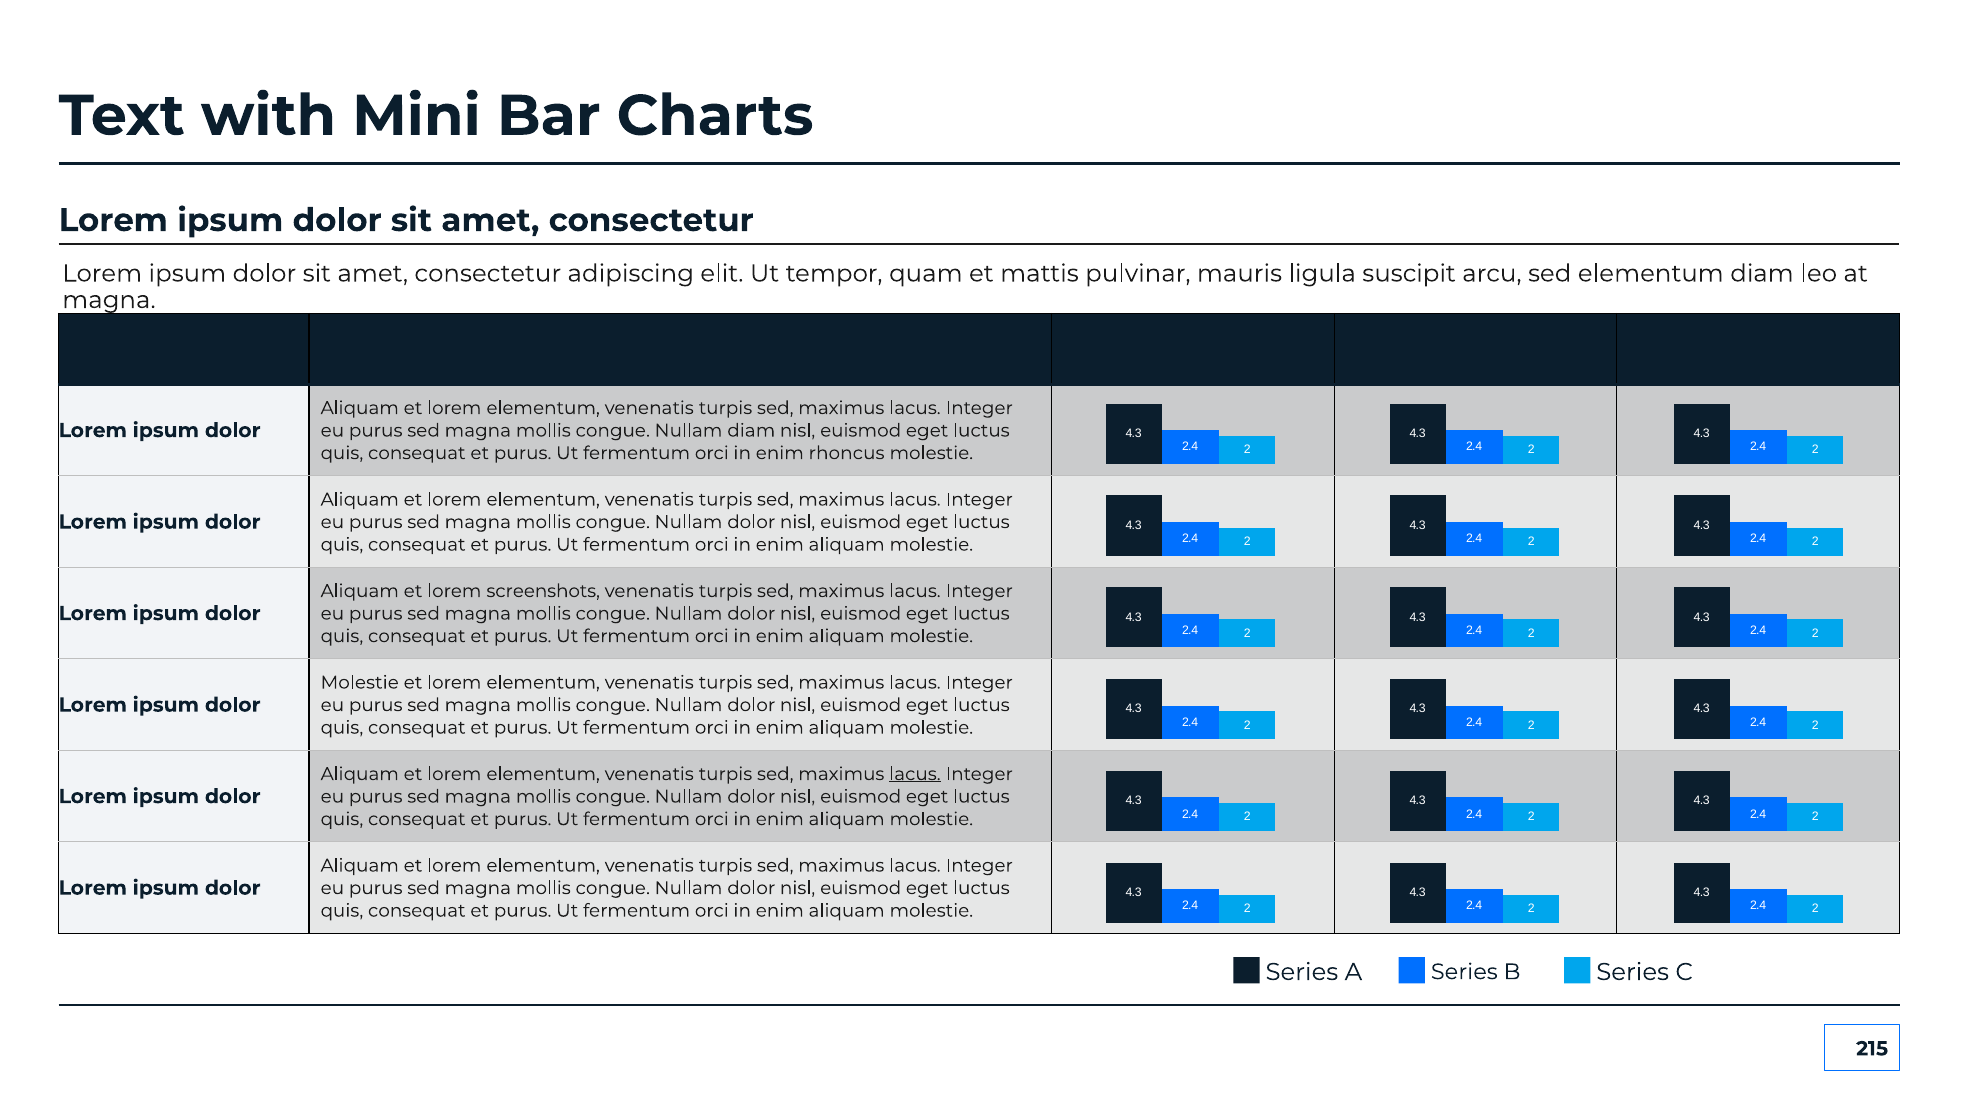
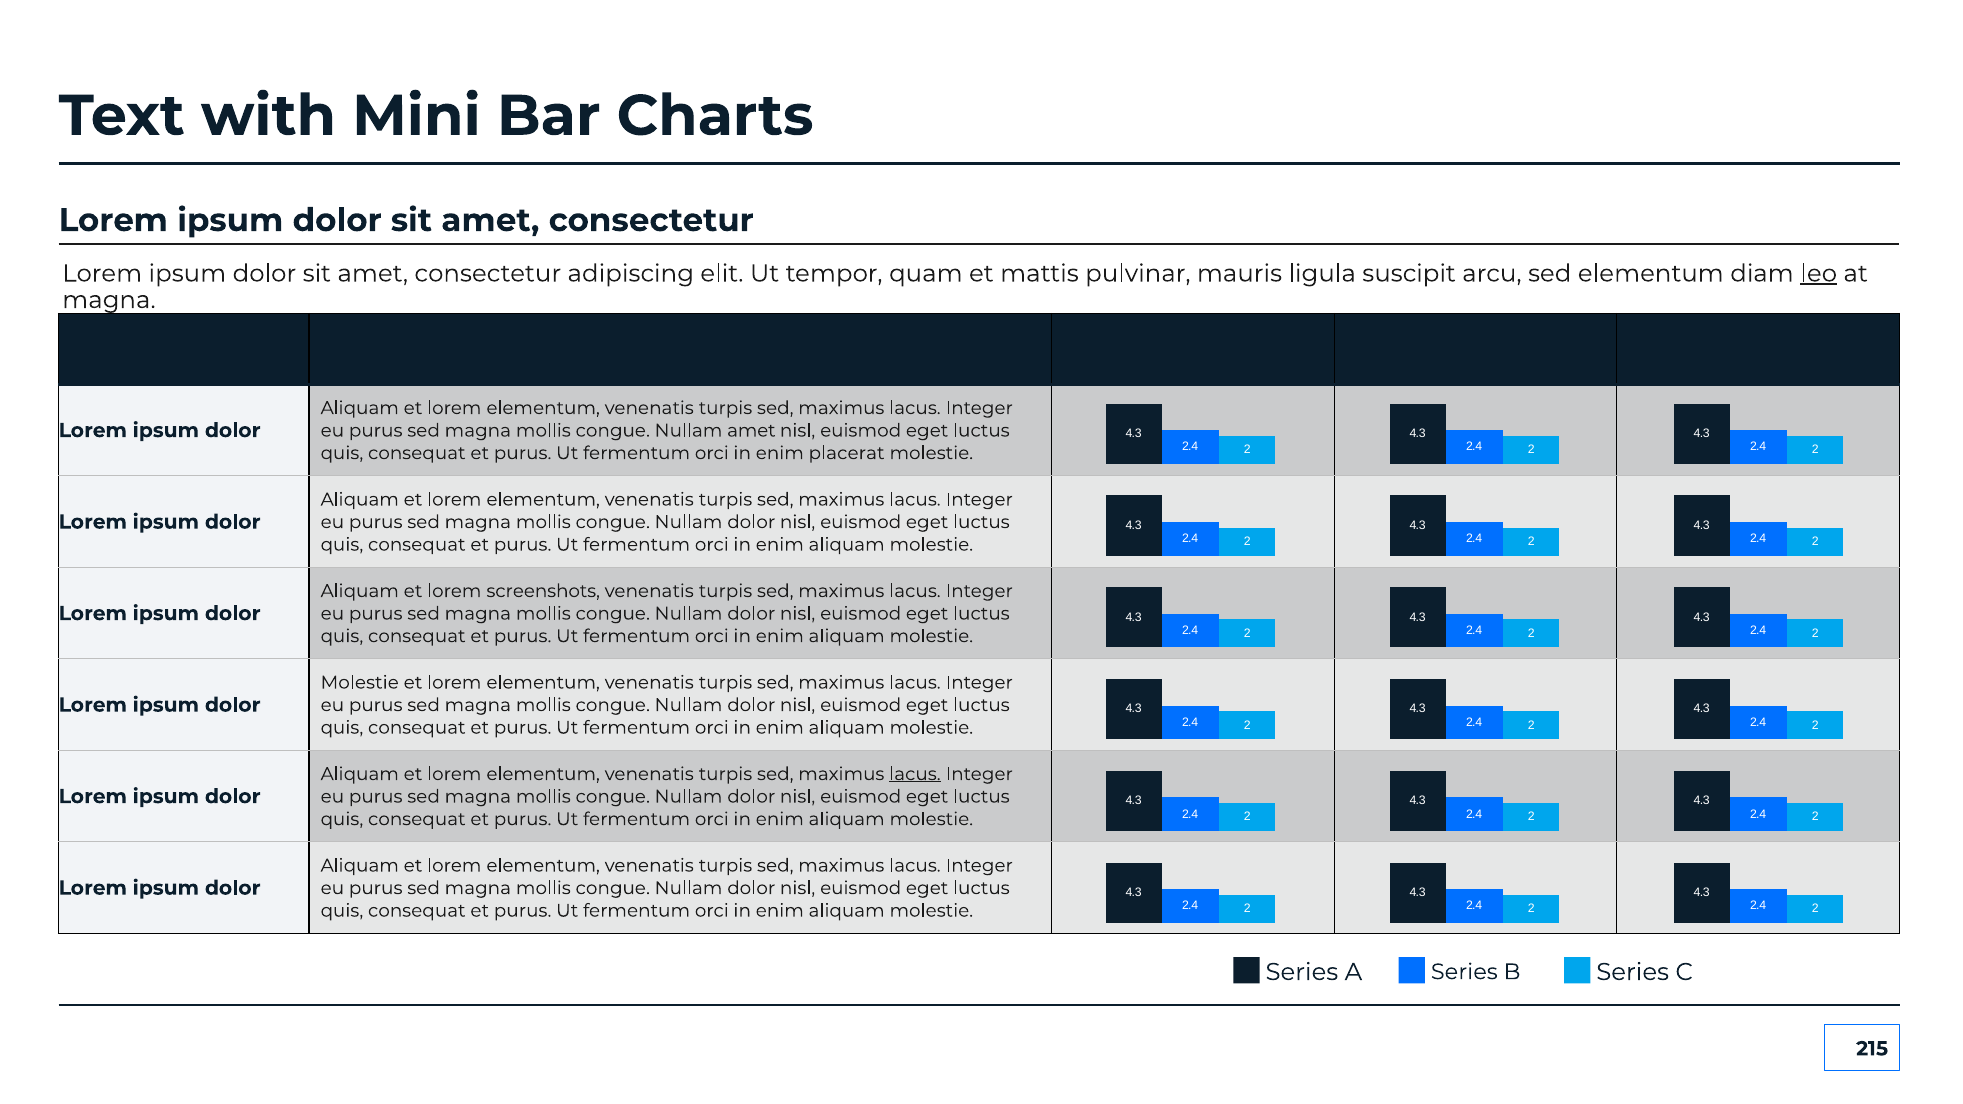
leo underline: none -> present
Nullam diam: diam -> amet
rhoncus: rhoncus -> placerat
